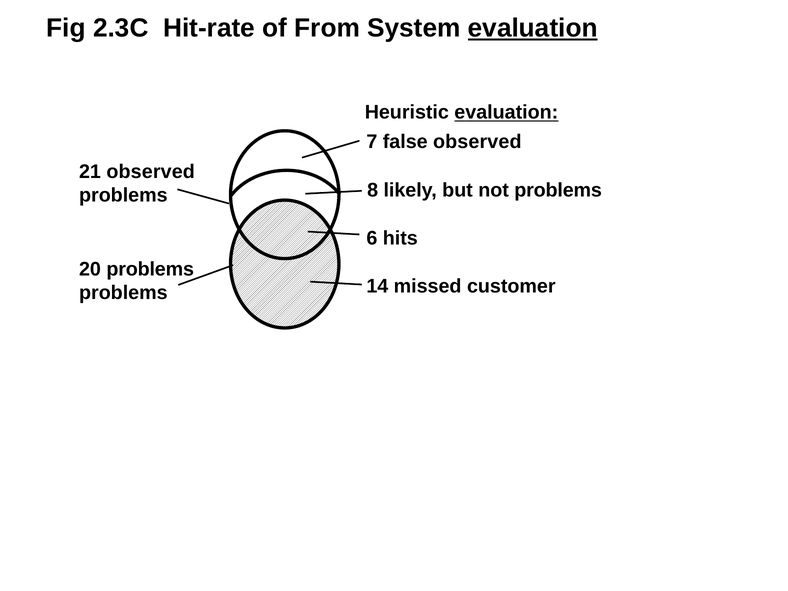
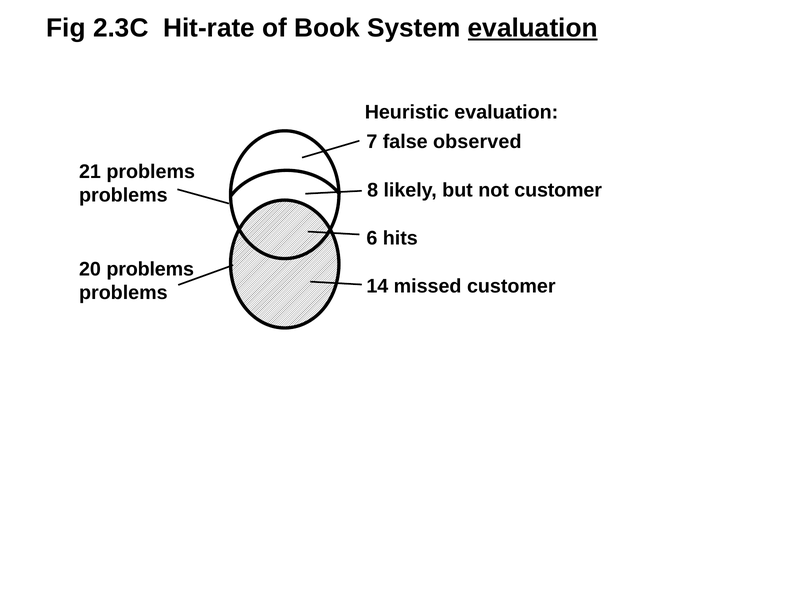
From: From -> Book
evaluation at (506, 112) underline: present -> none
21 observed: observed -> problems
not problems: problems -> customer
